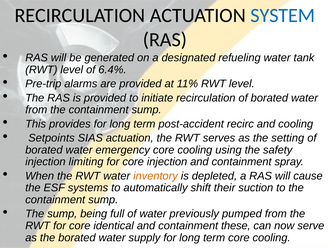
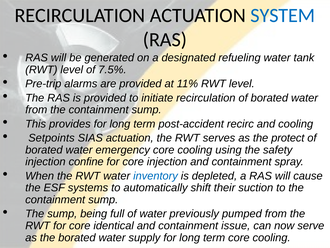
6.4%: 6.4% -> 7.5%
setting: setting -> protect
limiting: limiting -> confine
inventory colour: orange -> blue
these: these -> issue
